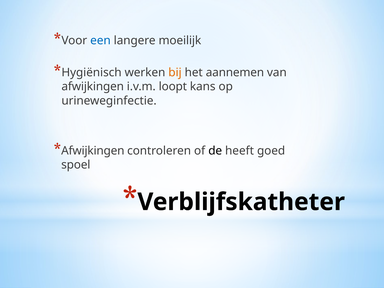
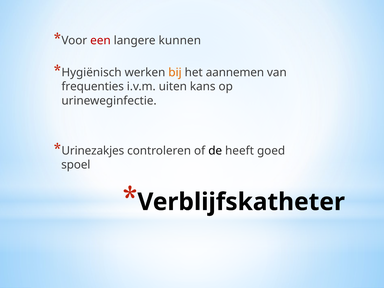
een colour: blue -> red
moeilijk: moeilijk -> kunnen
afwijkingen at (93, 87): afwijkingen -> frequenties
loopt: loopt -> uiten
Afwijkingen at (93, 151): Afwijkingen -> Urinezakjes
